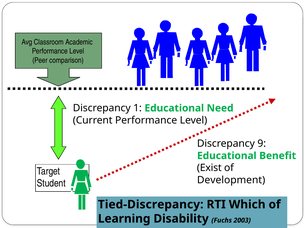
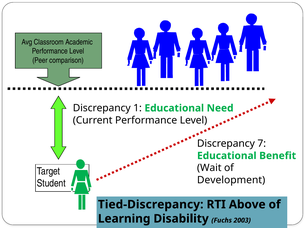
9: 9 -> 7
Exist: Exist -> Wait
Which: Which -> Above
